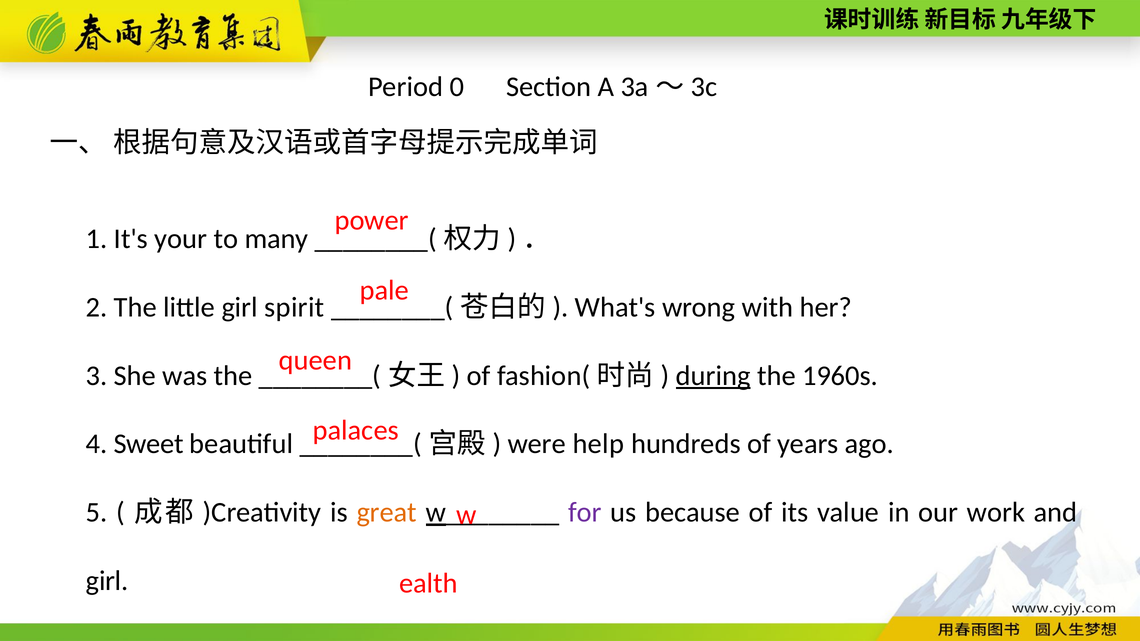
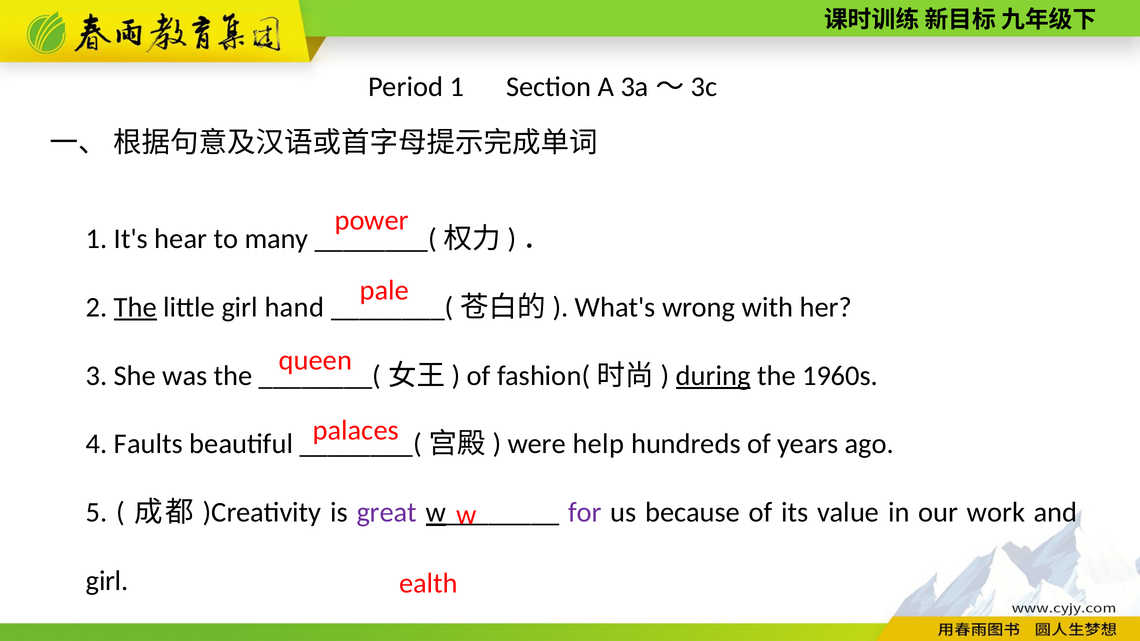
Period 0: 0 -> 1
your: your -> hear
The at (135, 307) underline: none -> present
spirit: spirit -> hand
Sweet: Sweet -> Faults
great colour: orange -> purple
